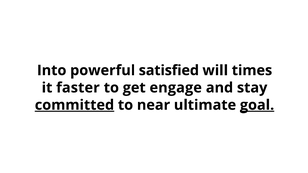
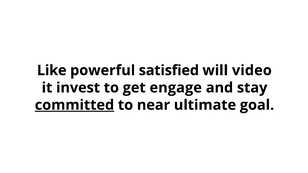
Into: Into -> Like
times: times -> video
faster: faster -> invest
goal underline: present -> none
